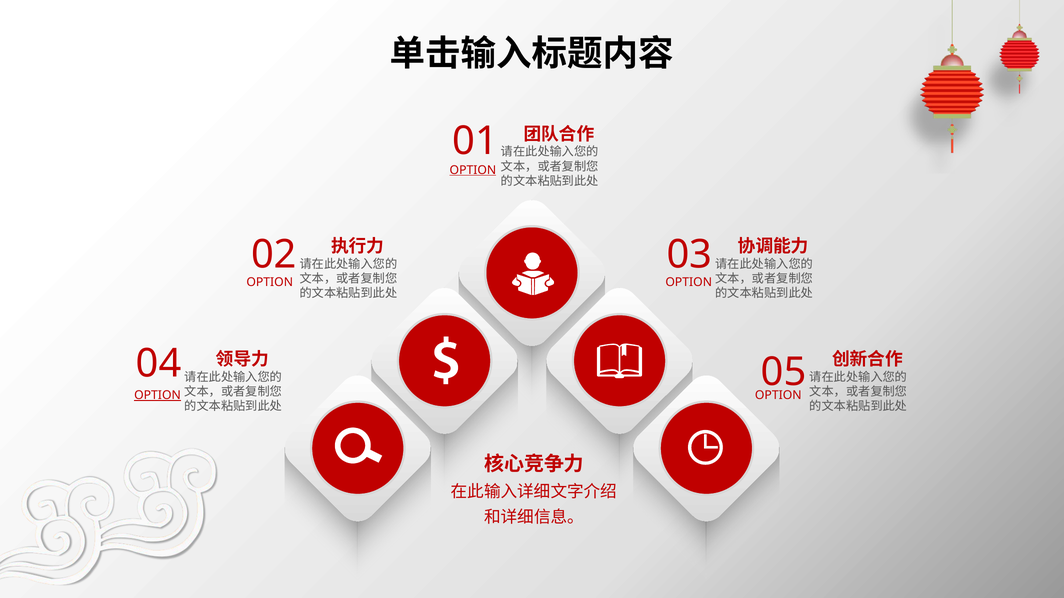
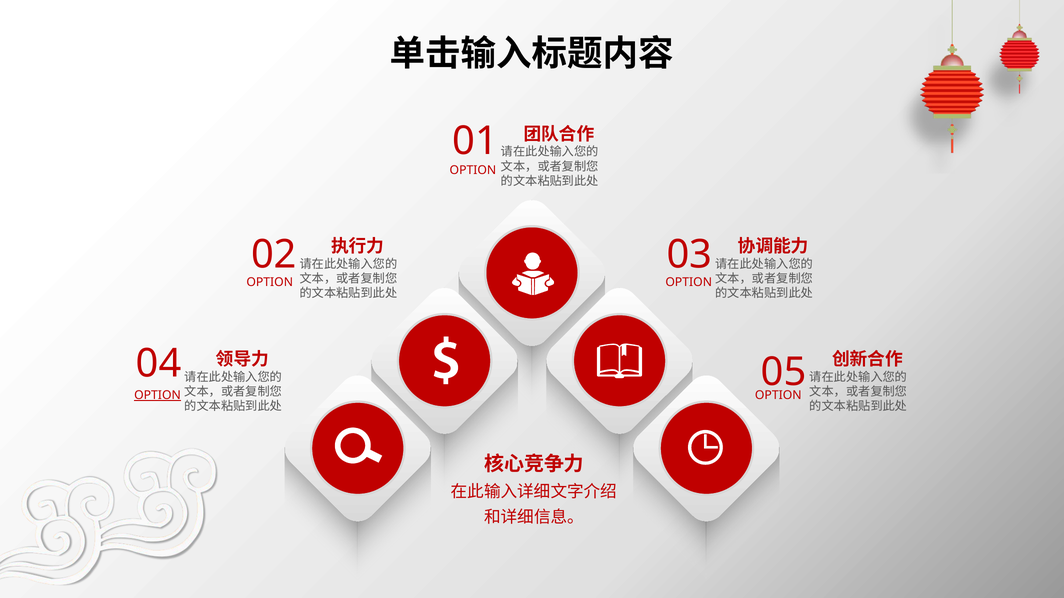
OPTION at (473, 170) underline: present -> none
